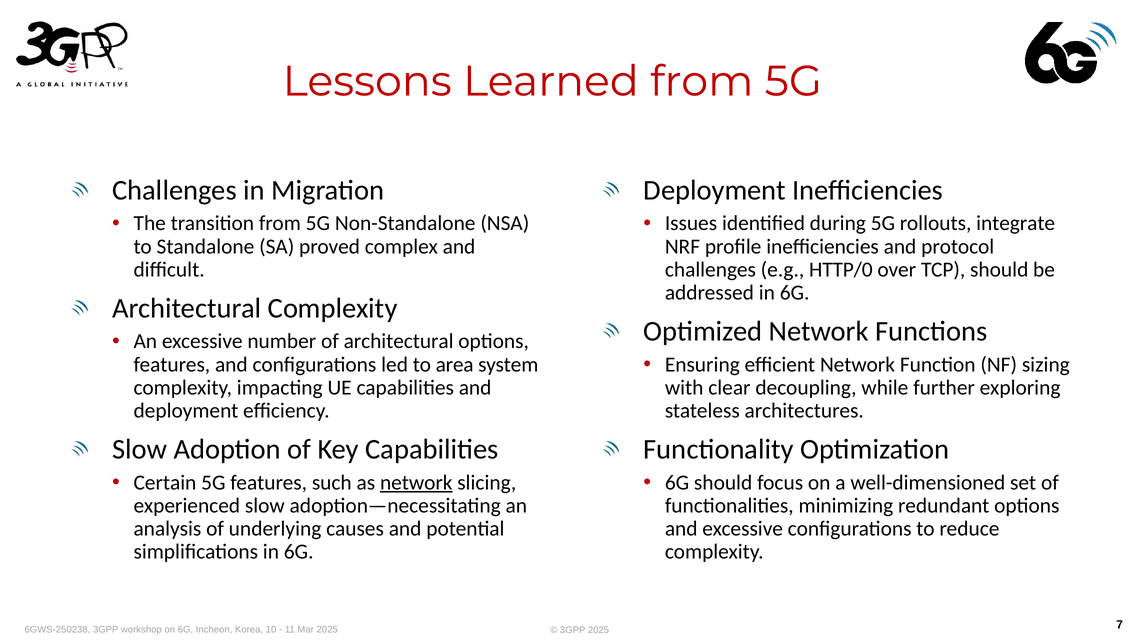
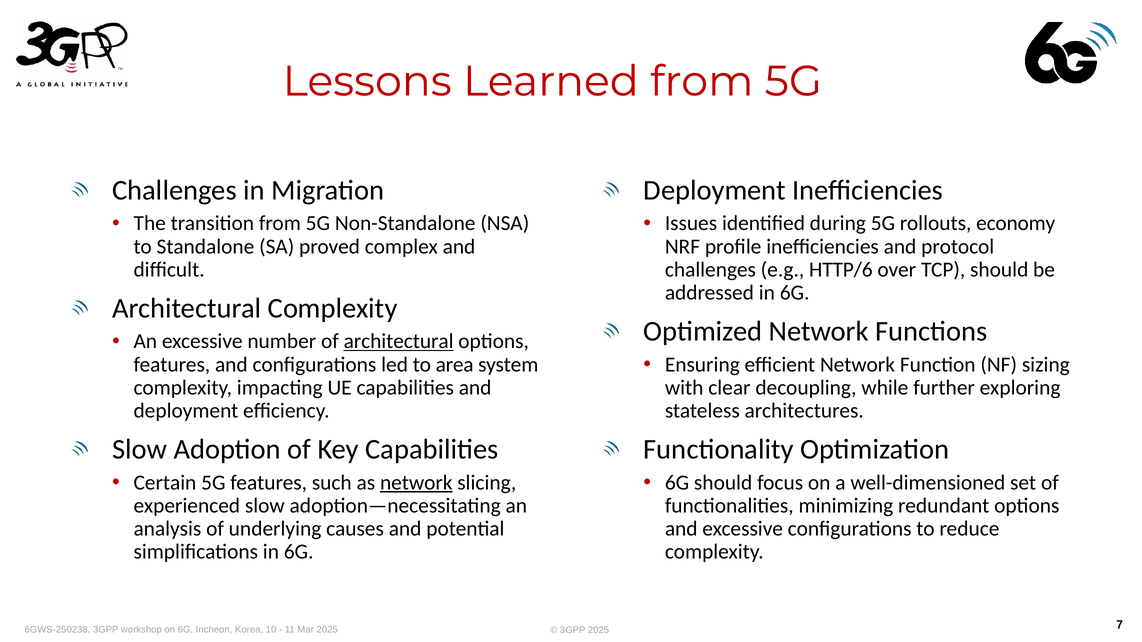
integrate: integrate -> economy
HTTP/0: HTTP/0 -> HTTP/6
architectural at (399, 342) underline: none -> present
